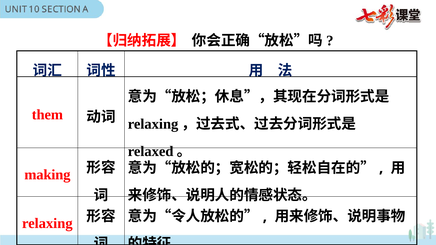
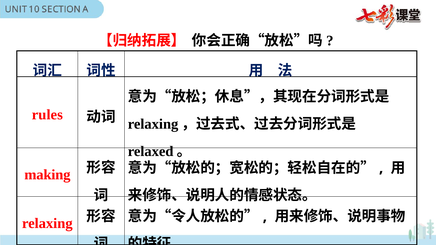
them: them -> rules
